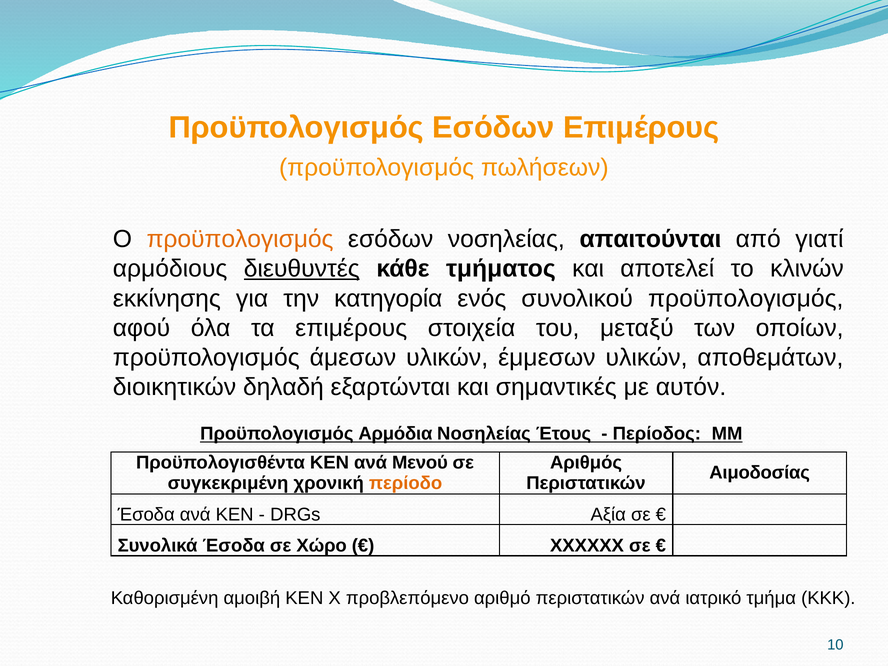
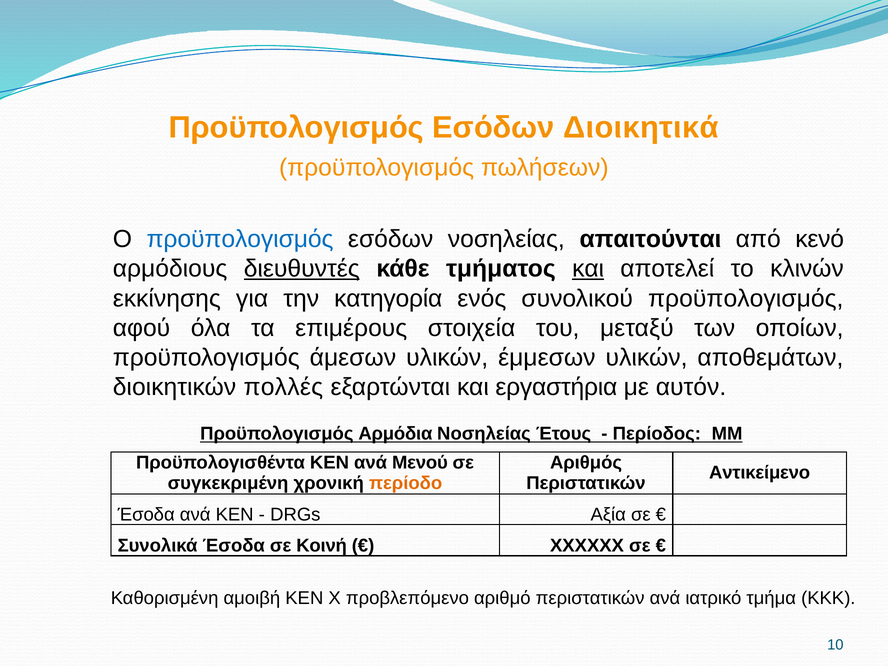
Εσόδων Επιμέρους: Επιμέρους -> Διοικητικά
προϋπολογισμός at (240, 239) colour: orange -> blue
γιατί: γιατί -> κενό
και at (588, 269) underline: none -> present
δηλαδή: δηλαδή -> πολλές
σημαντικές: σημαντικές -> εργαστήρια
Αιμοδοσίας: Αιμοδοσίας -> Αντικείμενο
Χώρο: Χώρο -> Κοινή
